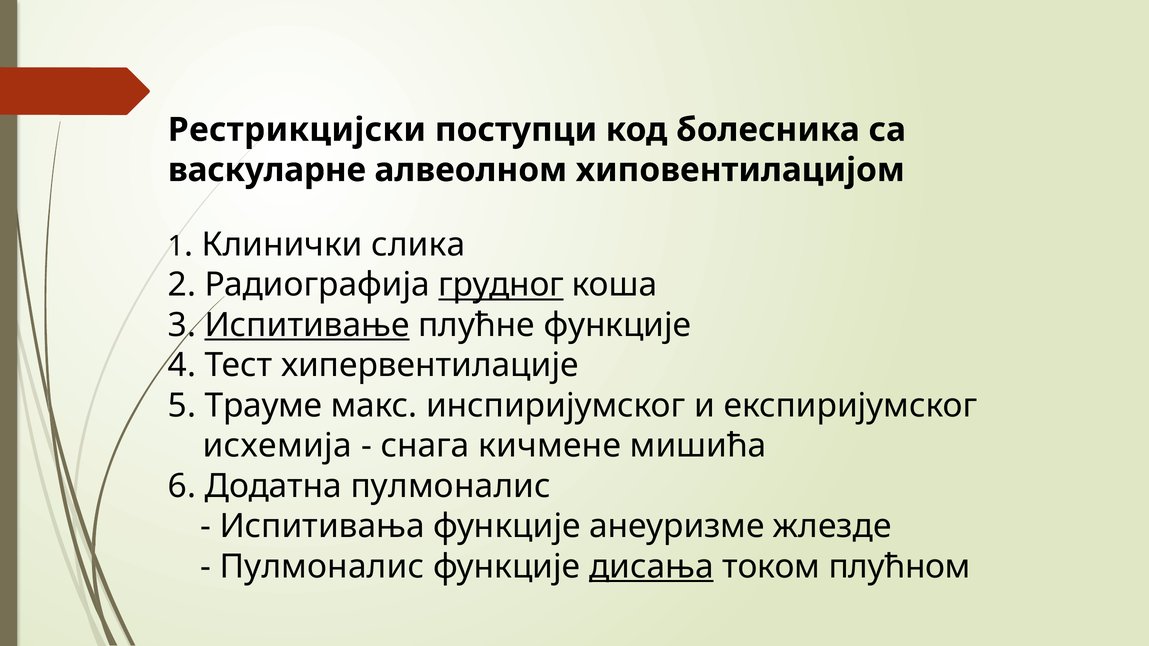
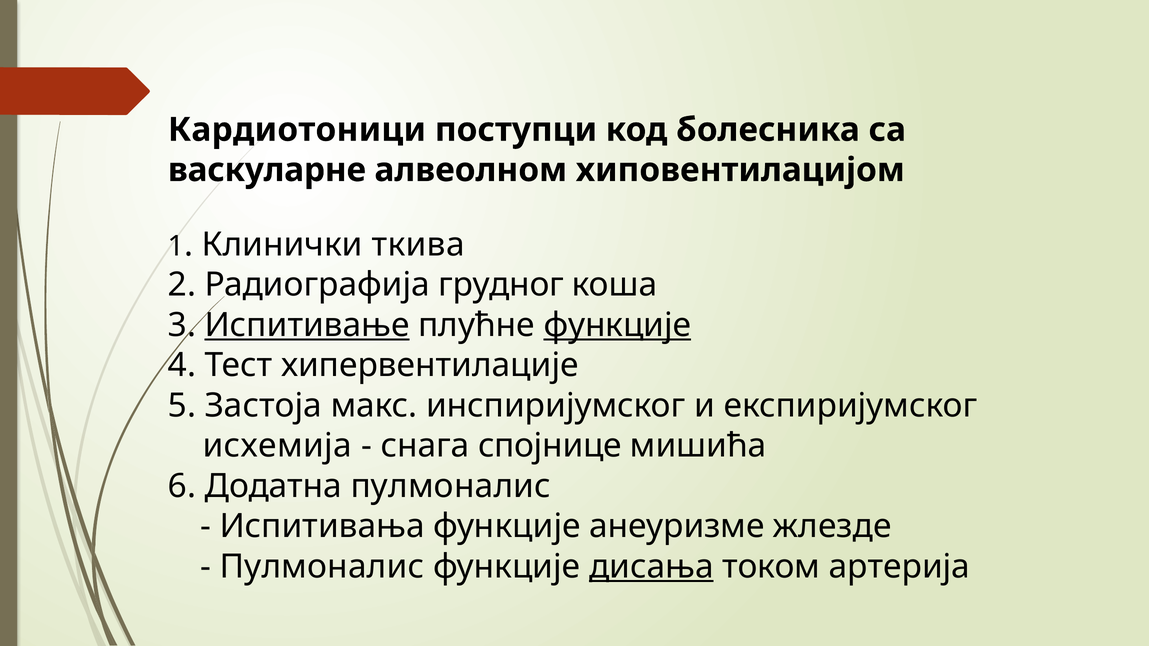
Рестрикцијски: Рестрикцијски -> Кардиотоници
слика: слика -> ткива
грудног underline: present -> none
функције at (617, 325) underline: none -> present
Трауме: Трауме -> Застоја
кичмене: кичмене -> спојнице
плућном: плућном -> артерија
